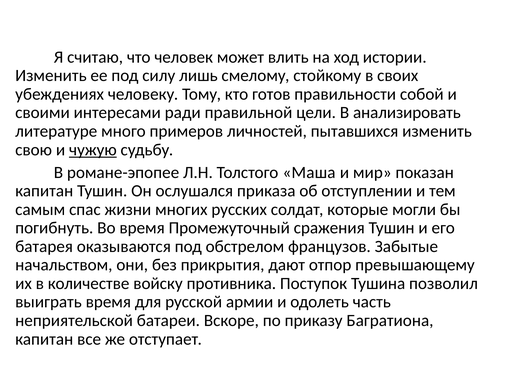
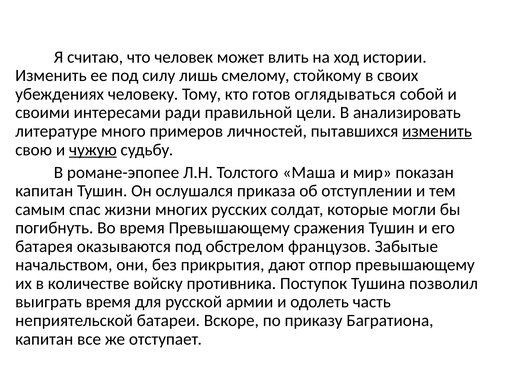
правильности: правильности -> оглядываться
изменить at (437, 131) underline: none -> present
время Промежуточный: Промежуточный -> Превышающему
